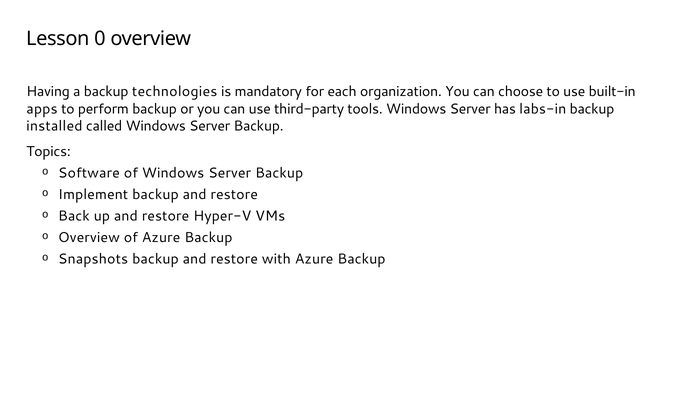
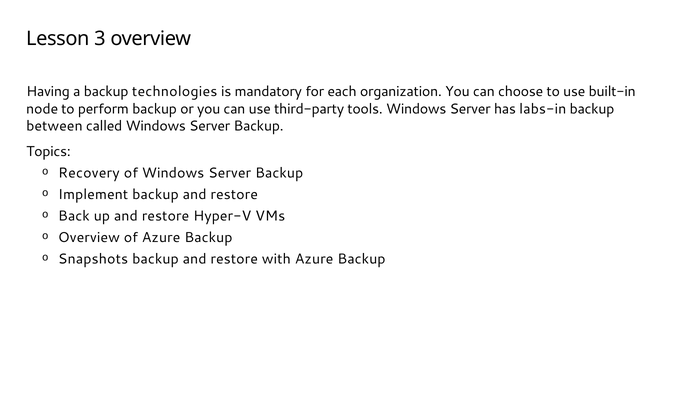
0: 0 -> 3
apps: apps -> node
installed: installed -> between
Software: Software -> Recovery
